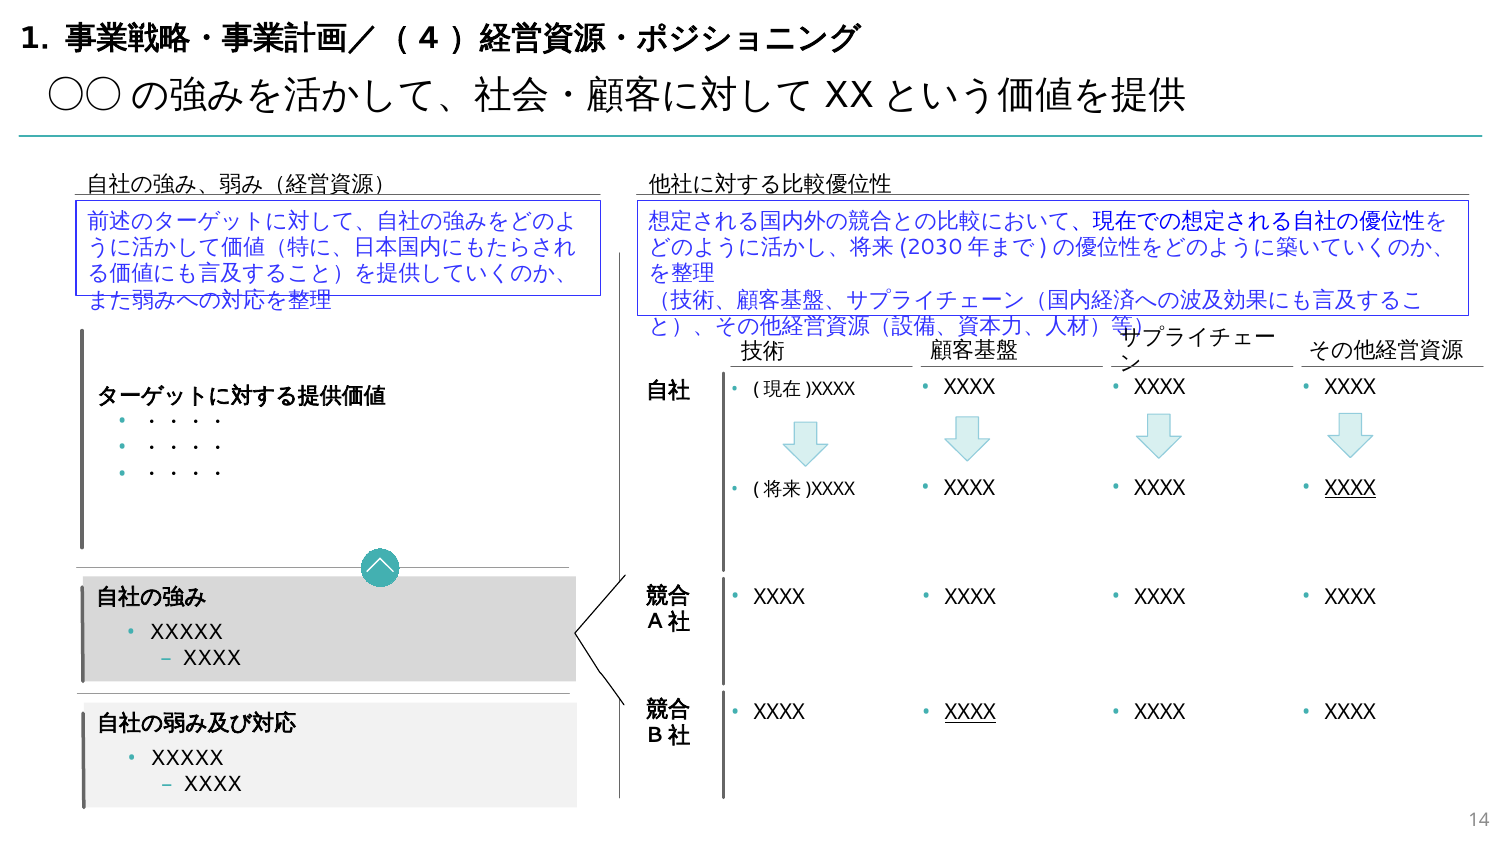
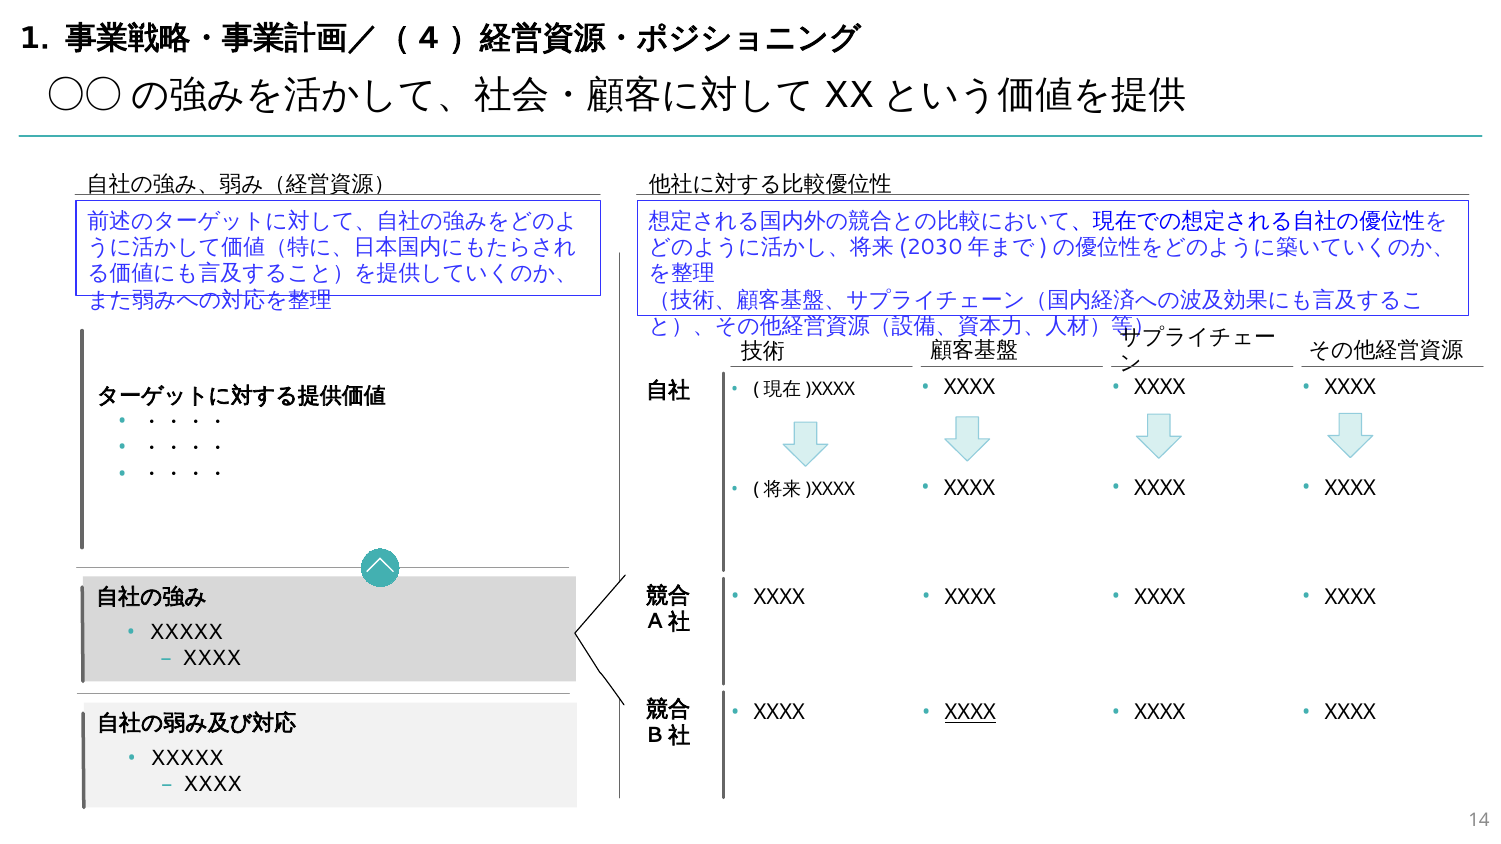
XXXX at (1350, 488) underline: present -> none
